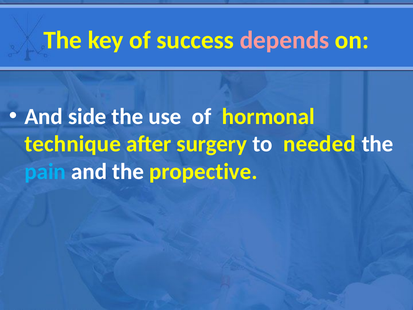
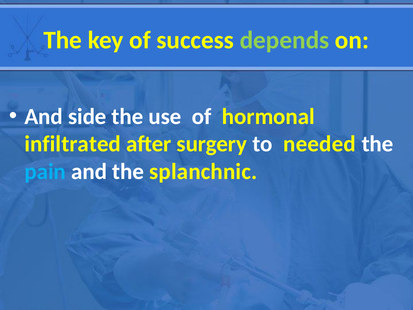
depends colour: pink -> light green
technique: technique -> infiltrated
propective: propective -> splanchnic
